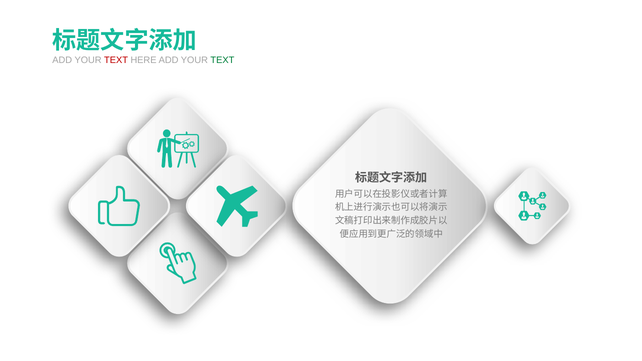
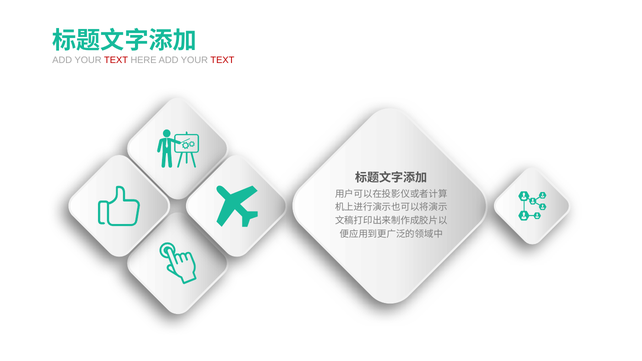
TEXT at (222, 60) colour: green -> red
